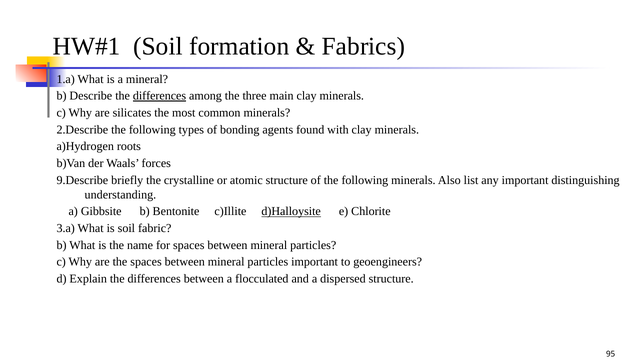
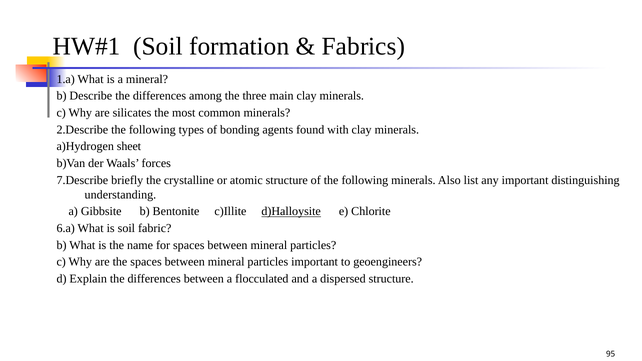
differences at (159, 96) underline: present -> none
roots: roots -> sheet
9.Describe: 9.Describe -> 7.Describe
3.a: 3.a -> 6.a
